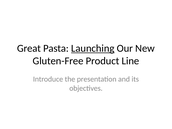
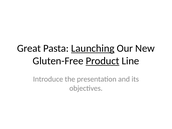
Product underline: none -> present
